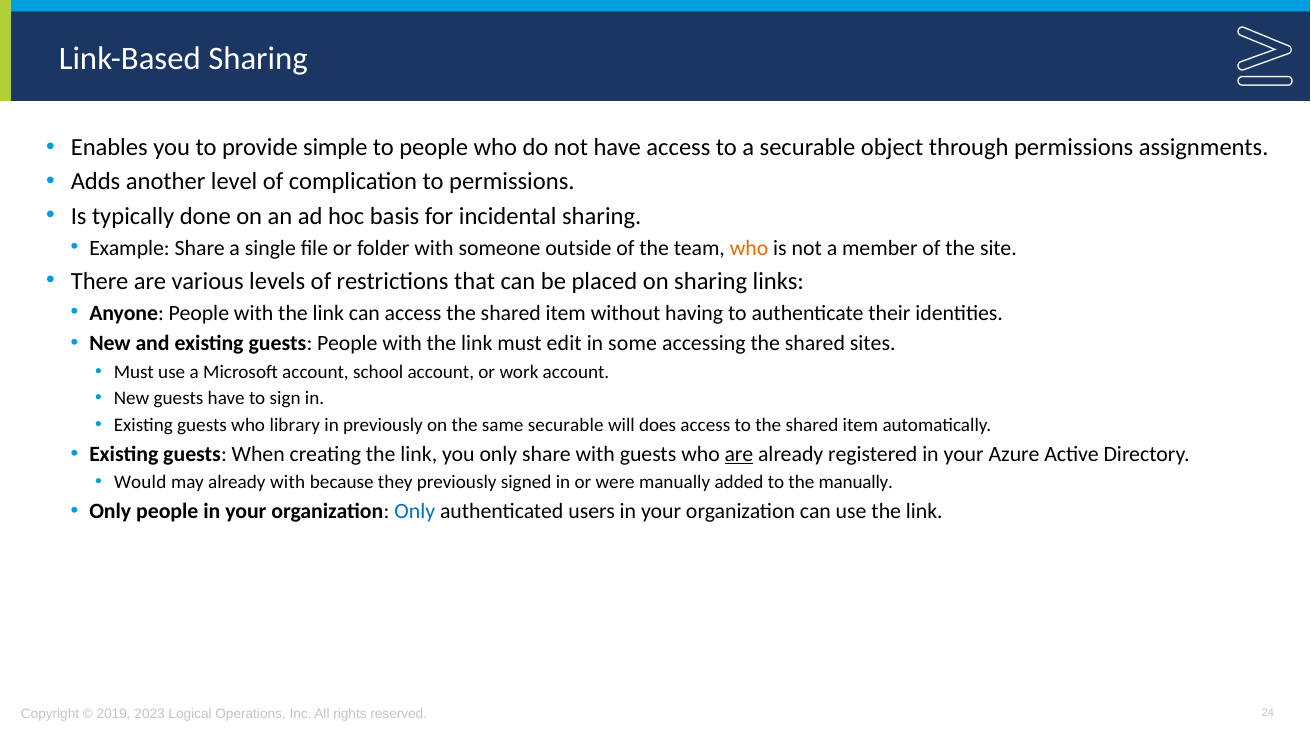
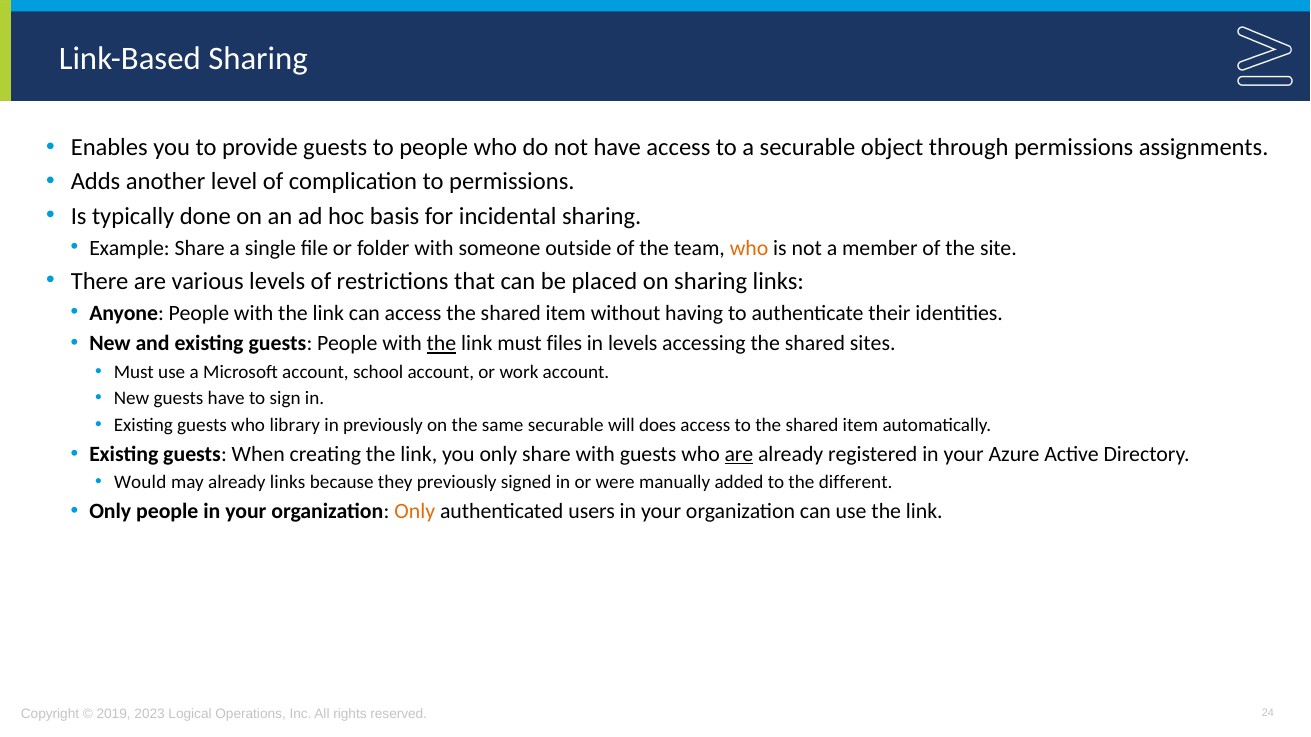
provide simple: simple -> guests
the at (441, 344) underline: none -> present
edit: edit -> files
in some: some -> levels
already with: with -> links
the manually: manually -> different
Only at (415, 512) colour: blue -> orange
